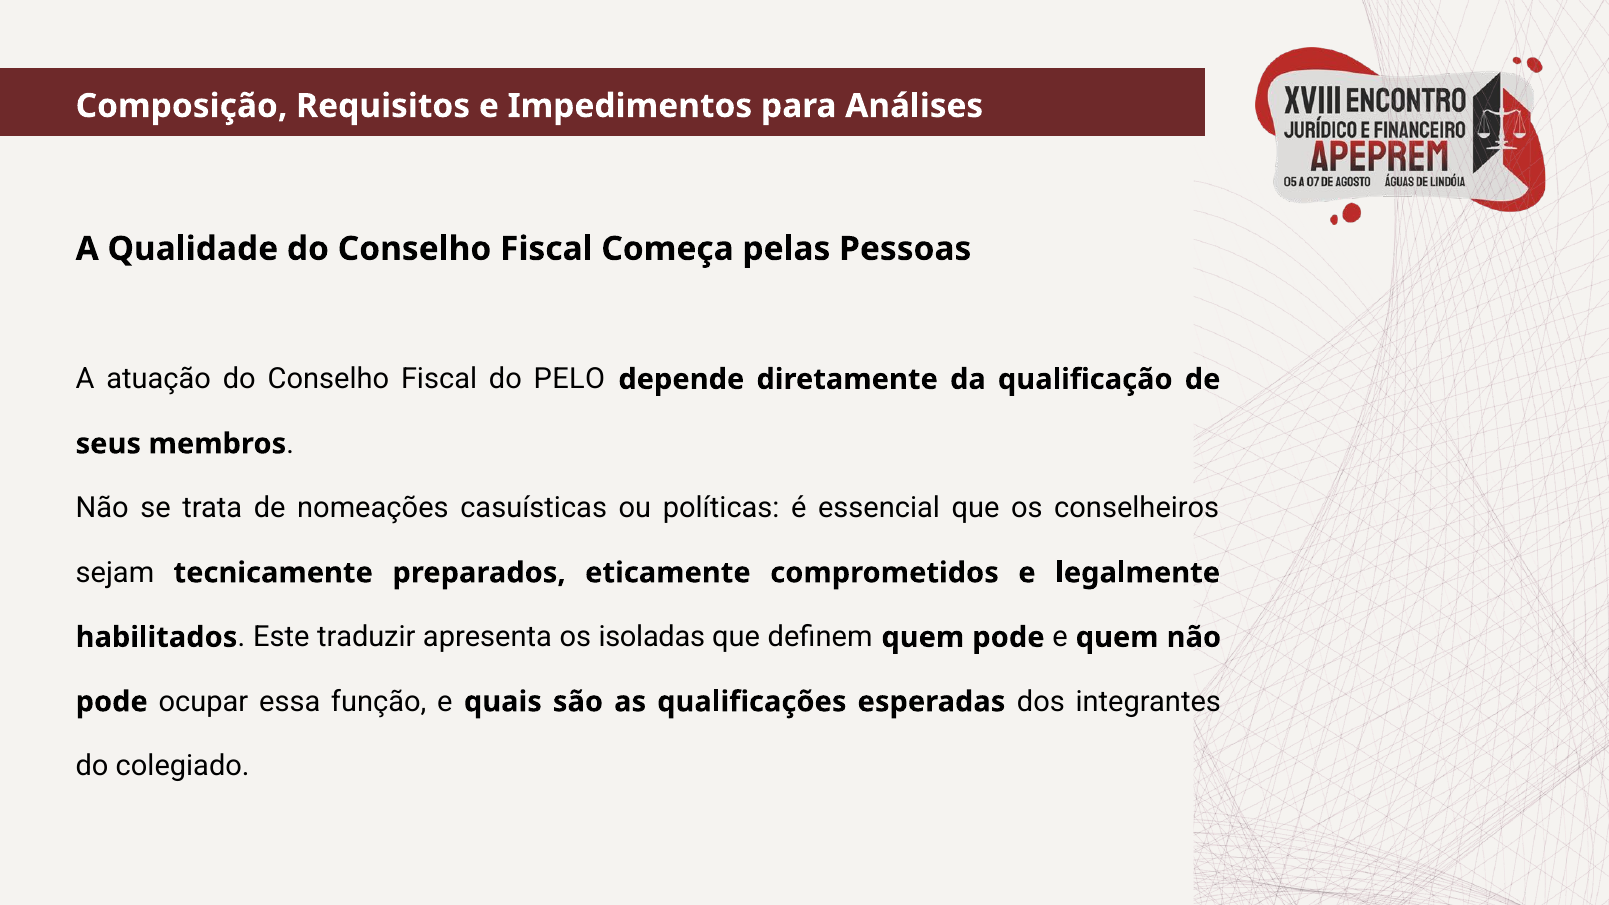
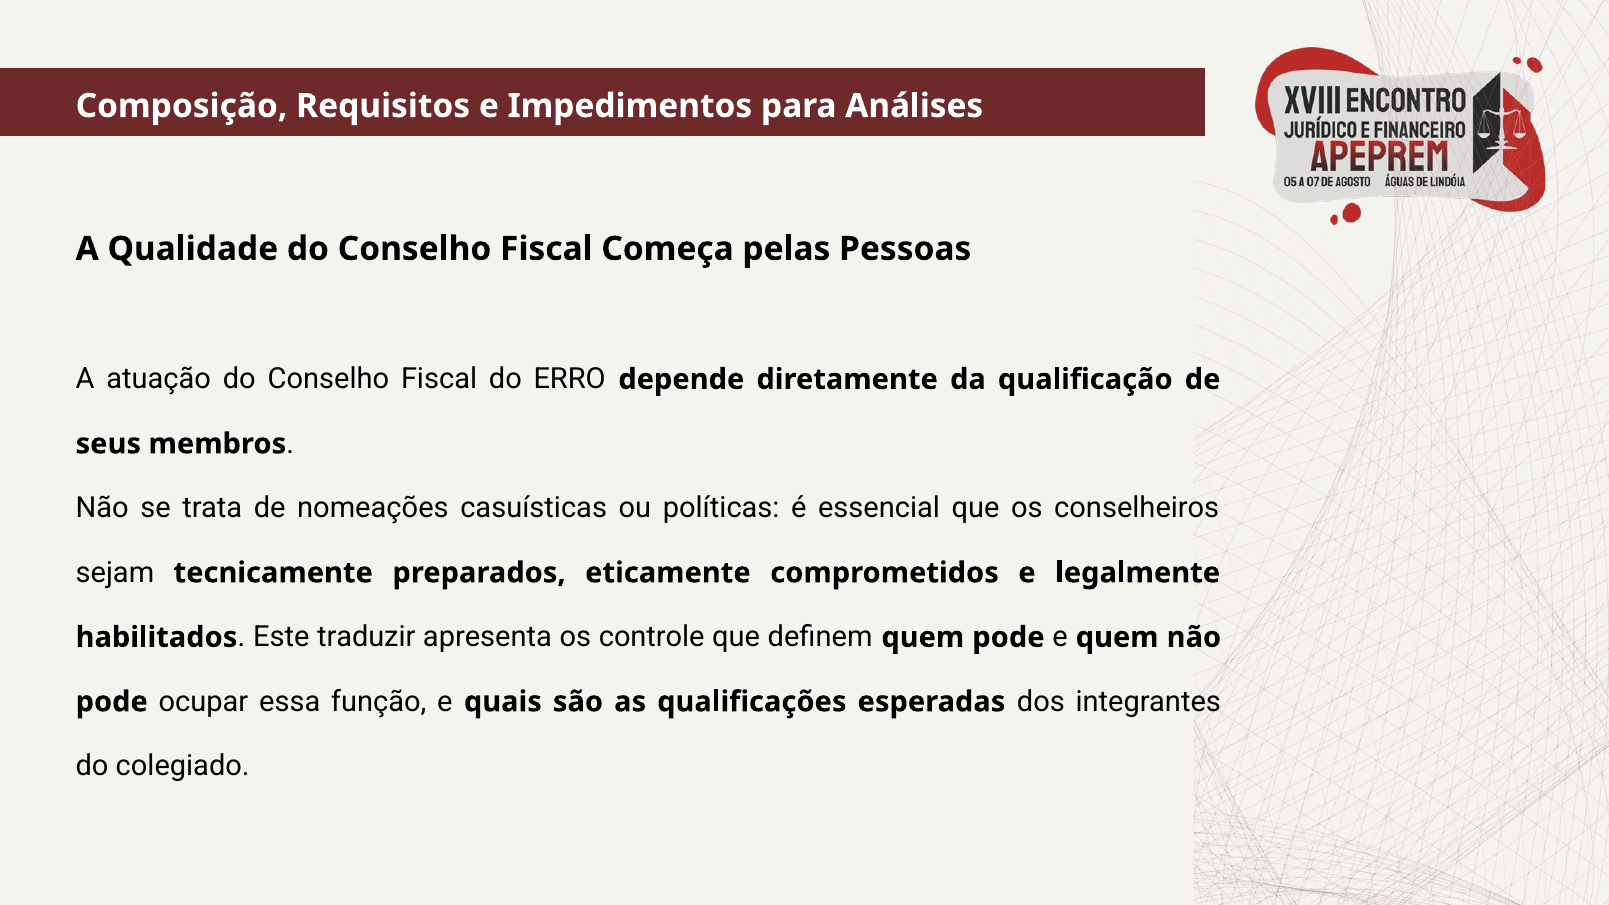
PELO: PELO -> ERRO
isoladas: isoladas -> controle
